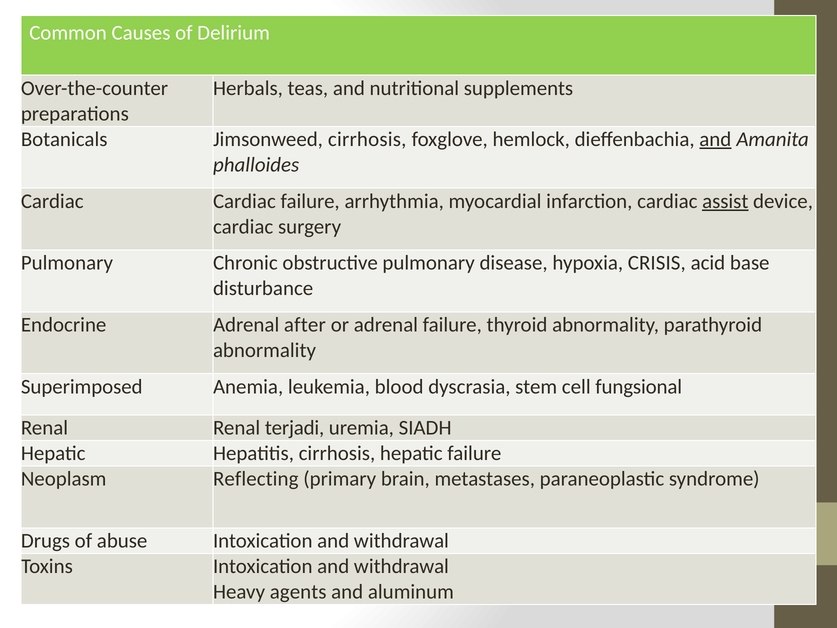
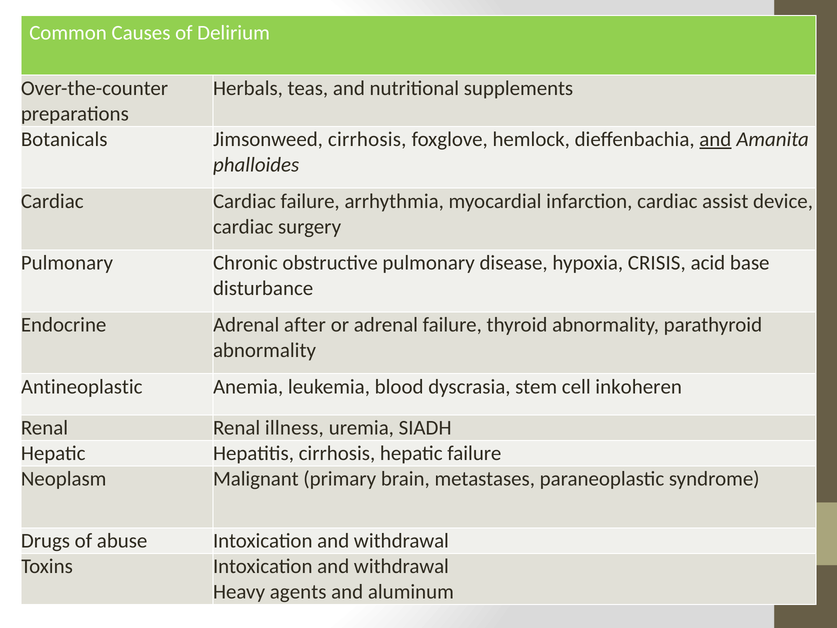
assist underline: present -> none
Superimposed: Superimposed -> Antineoplastic
fungsional: fungsional -> inkoheren
terjadi: terjadi -> illness
Reflecting: Reflecting -> Malignant
